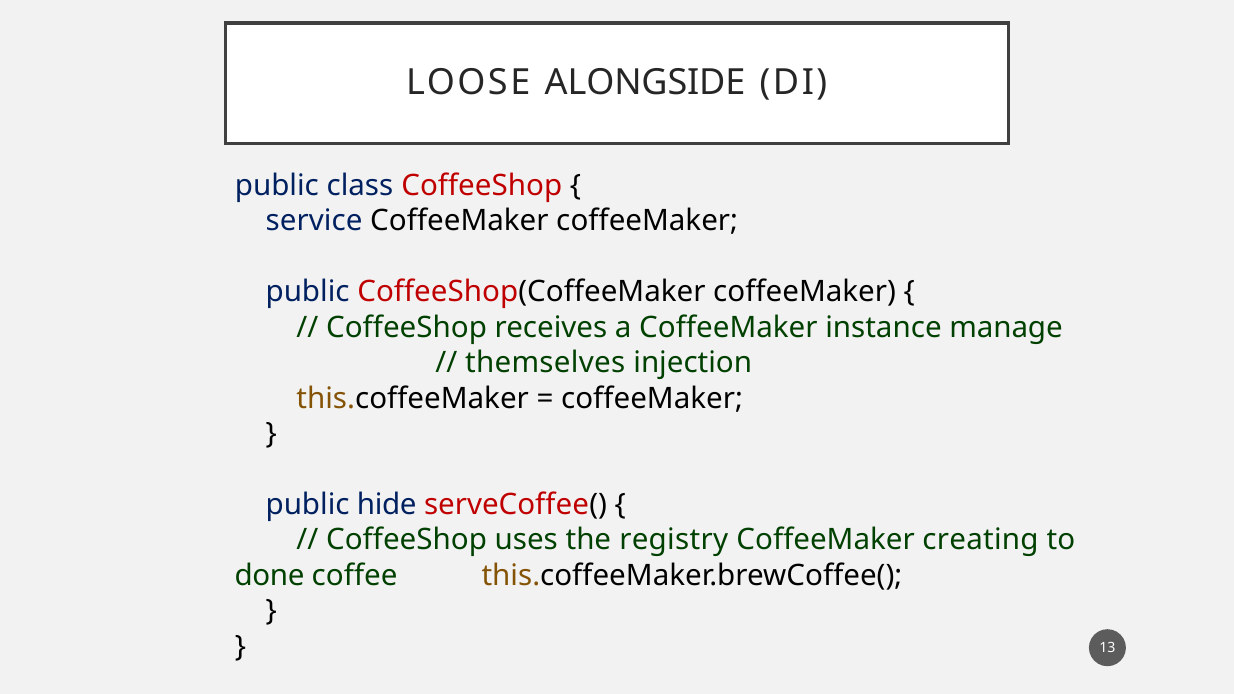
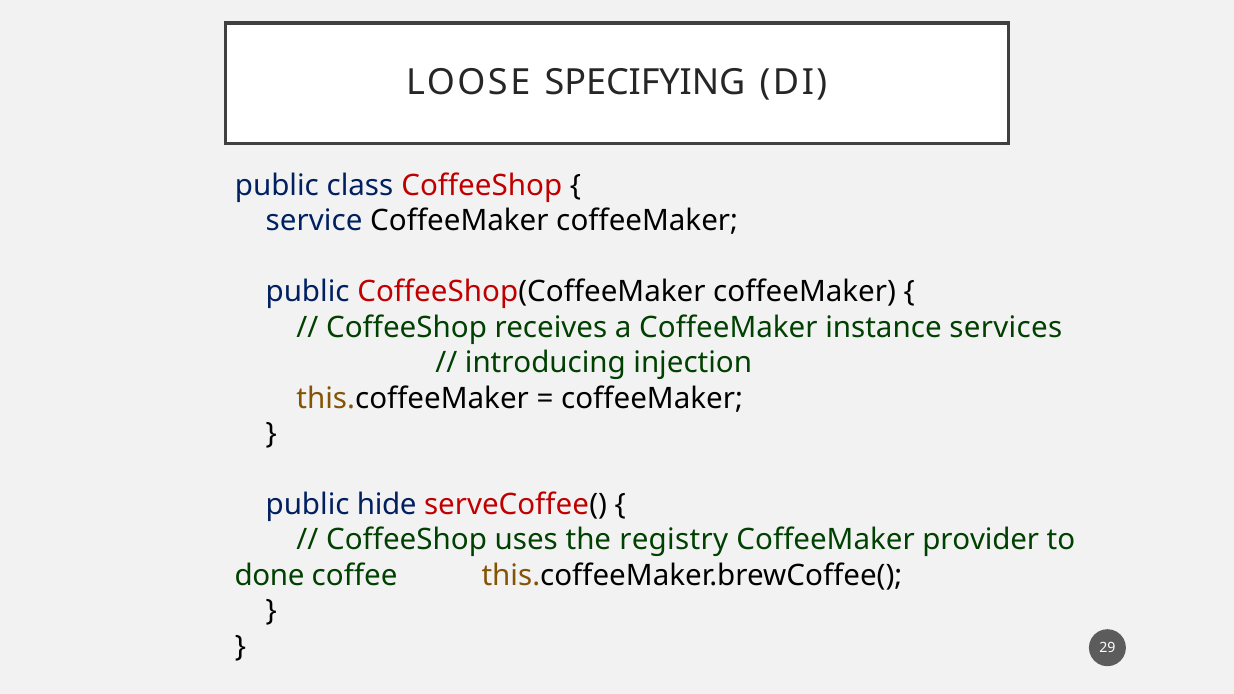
ALONGSIDE: ALONGSIDE -> SPECIFYING
manage: manage -> services
themselves: themselves -> introducing
creating: creating -> provider
13: 13 -> 29
